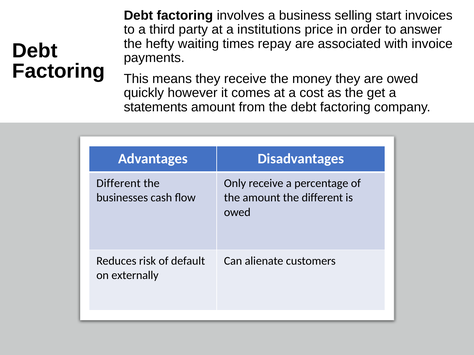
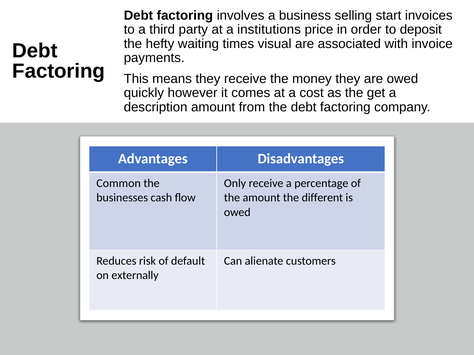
answer: answer -> deposit
repay: repay -> visual
statements: statements -> description
Different at (119, 184): Different -> Common
